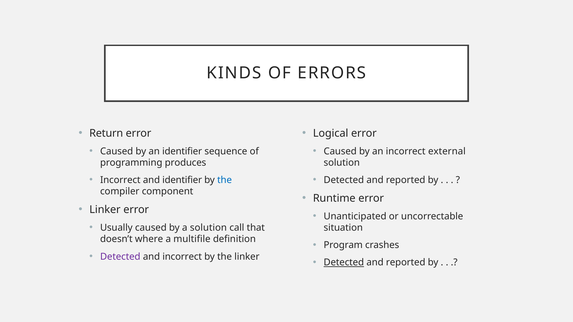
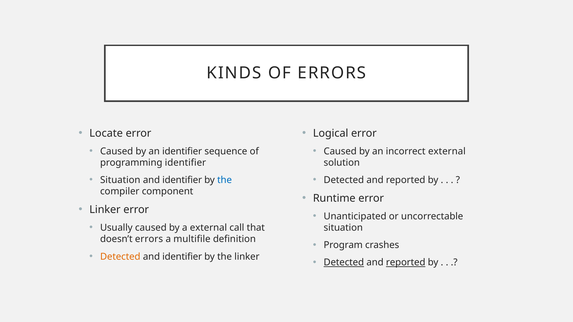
Return: Return -> Locate
programming produces: produces -> identifier
Incorrect at (120, 180): Incorrect -> Situation
a solution: solution -> external
doesn’t where: where -> errors
Detected at (120, 257) colour: purple -> orange
incorrect at (182, 257): incorrect -> identifier
reported at (406, 263) underline: none -> present
